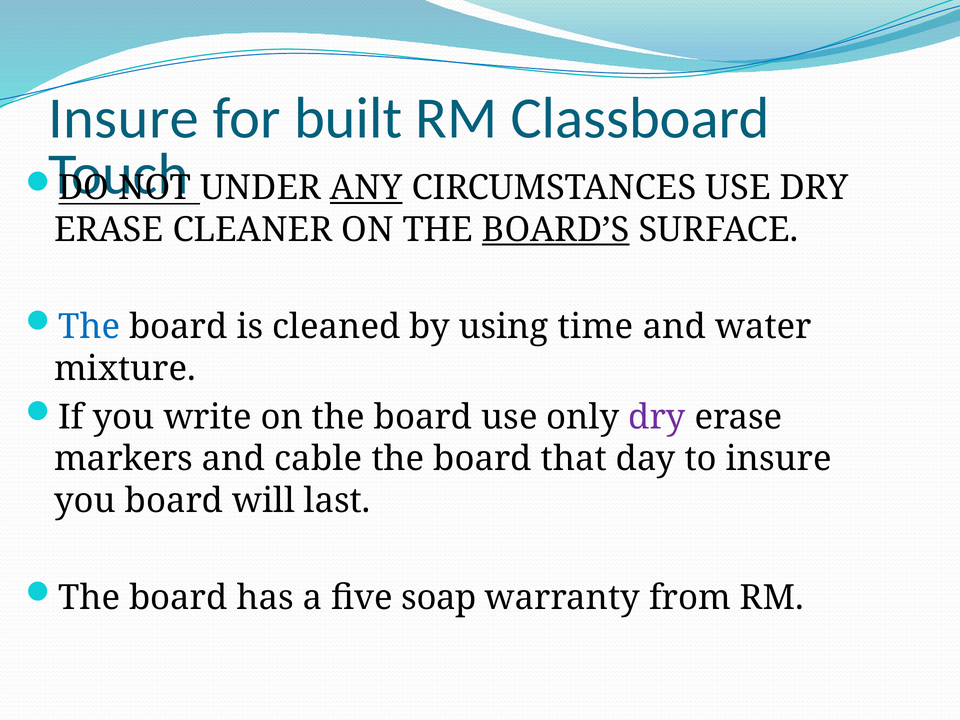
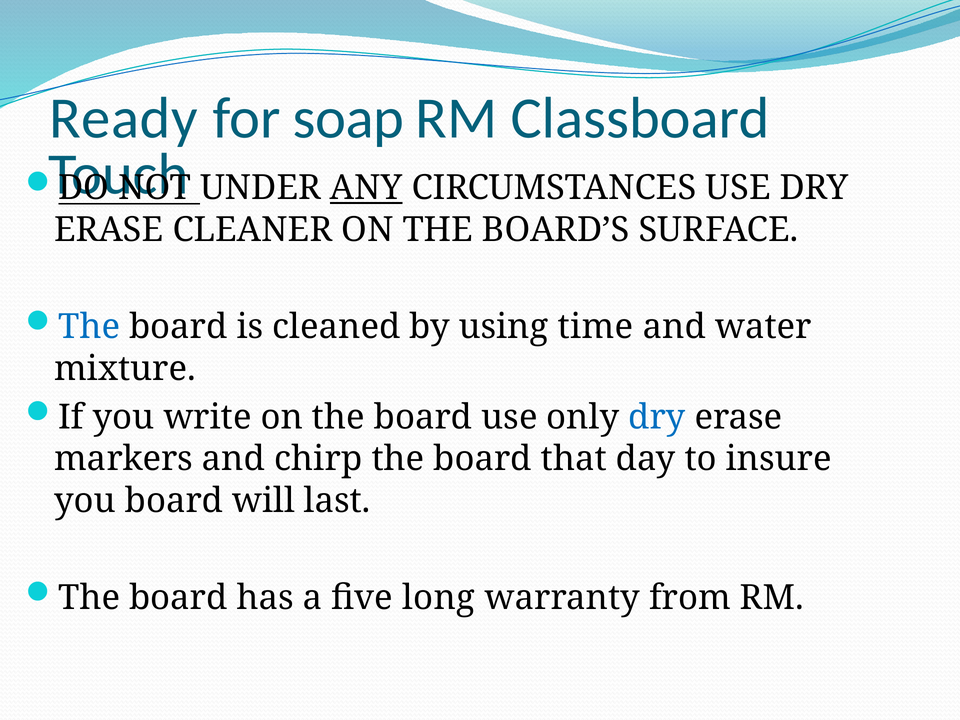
Insure at (124, 118): Insure -> Ready
built: built -> soap
BOARD’S underline: present -> none
dry at (657, 417) colour: purple -> blue
cable: cable -> chirp
soap: soap -> long
